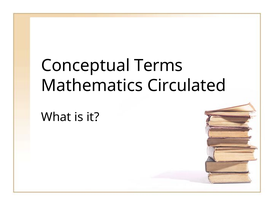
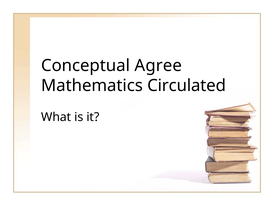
Terms: Terms -> Agree
